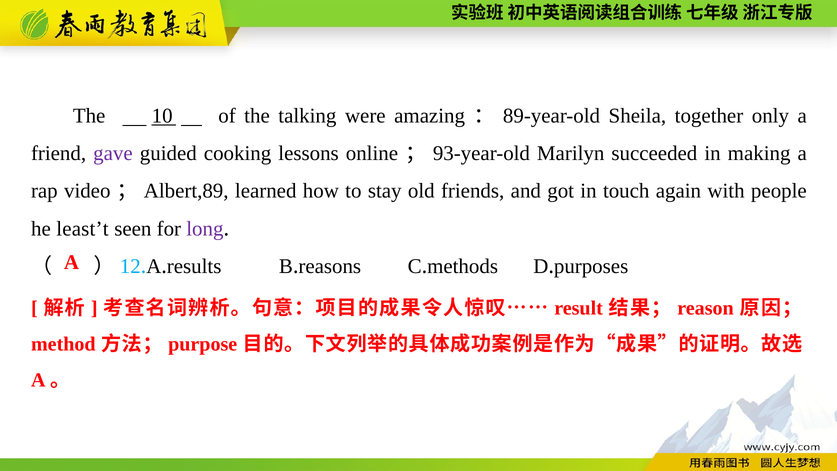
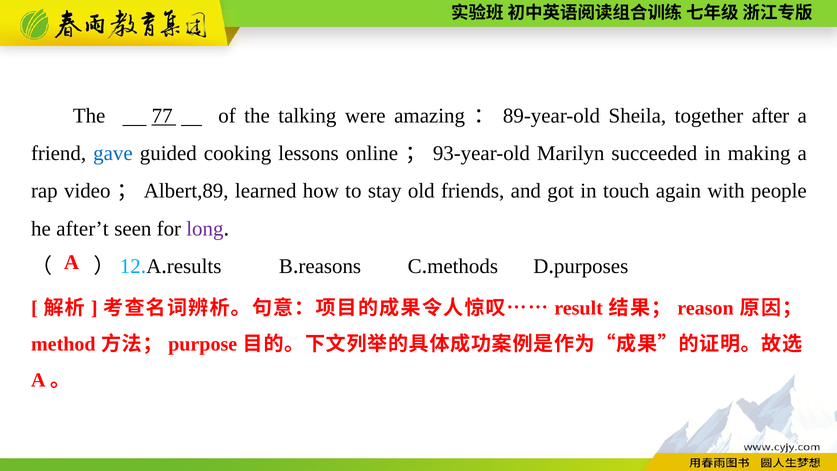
10: 10 -> 77
only: only -> after
gave colour: purple -> blue
least’t: least’t -> after’t
